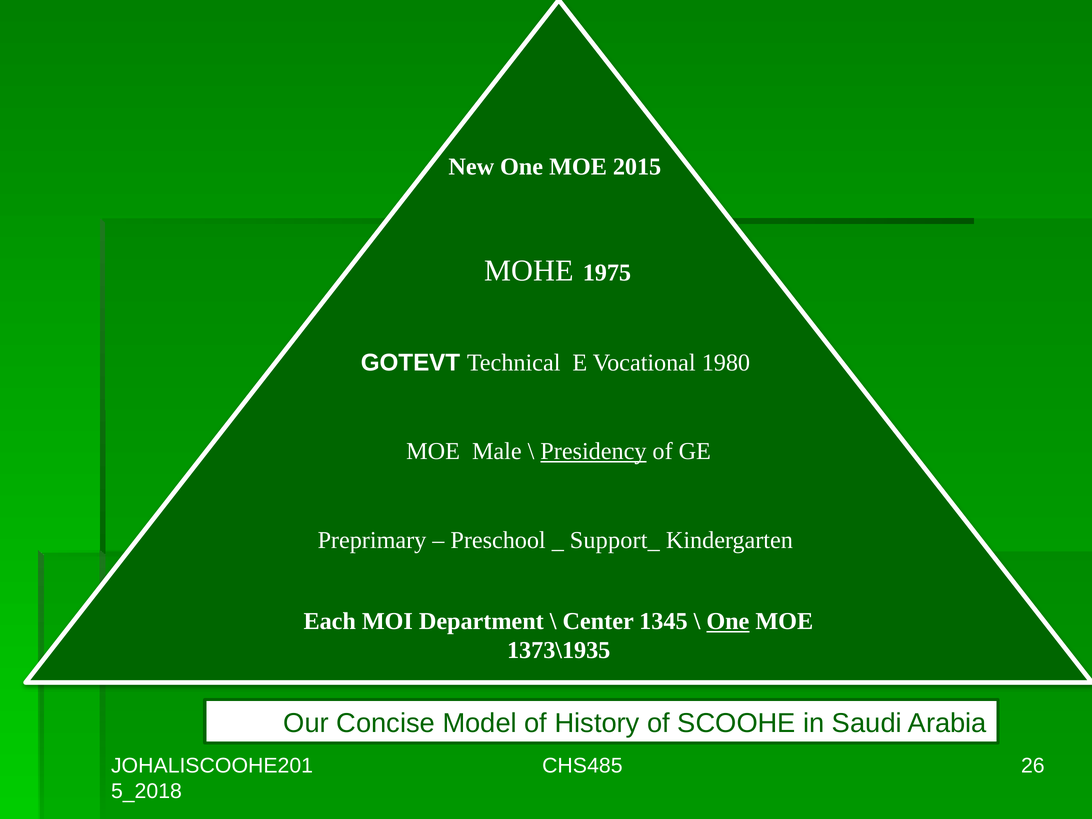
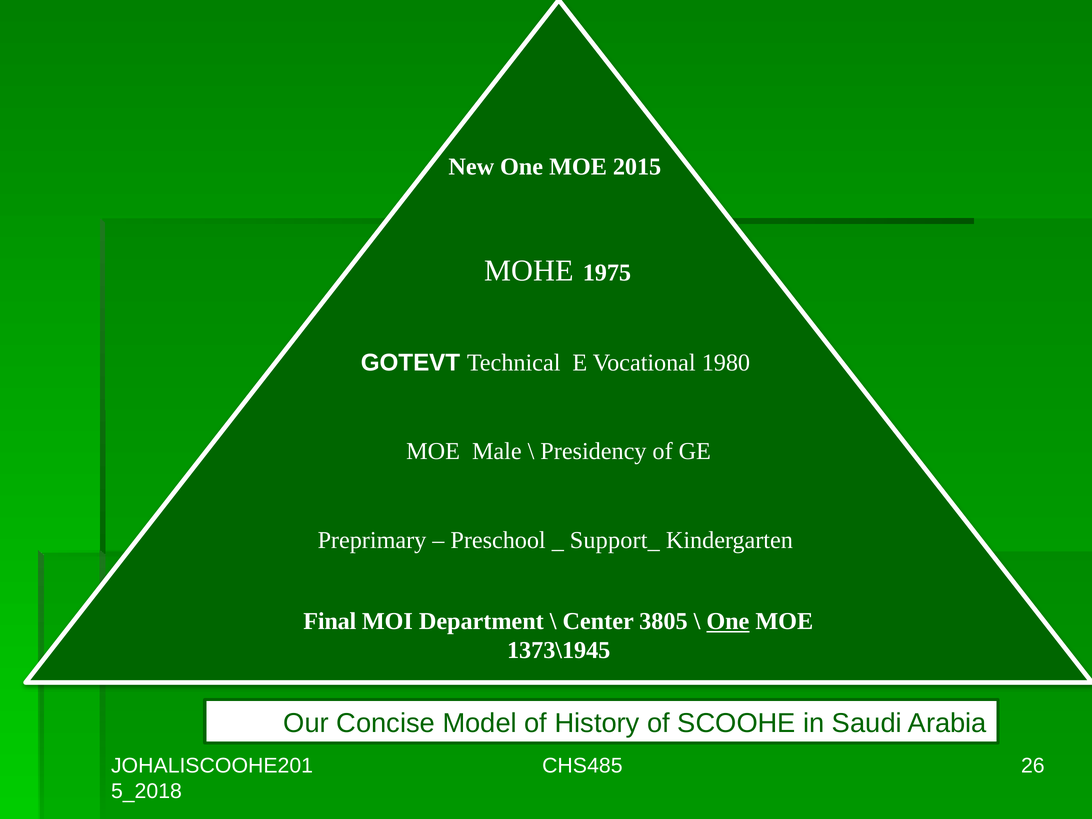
Presidency underline: present -> none
Each: Each -> Final
1345: 1345 -> 3805
1373\1935: 1373\1935 -> 1373\1945
